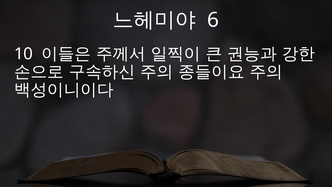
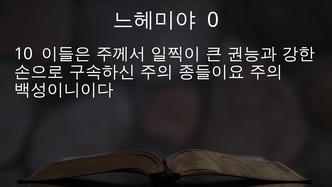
6: 6 -> 0
